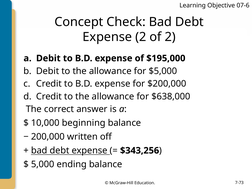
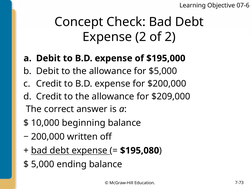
$638,000: $638,000 -> $209,000
$343,256: $343,256 -> $195,080
